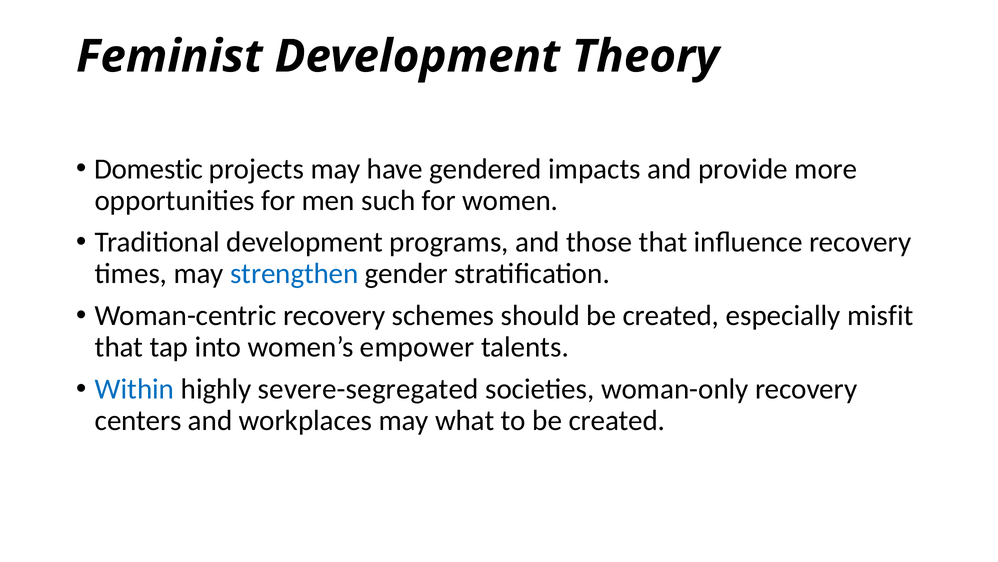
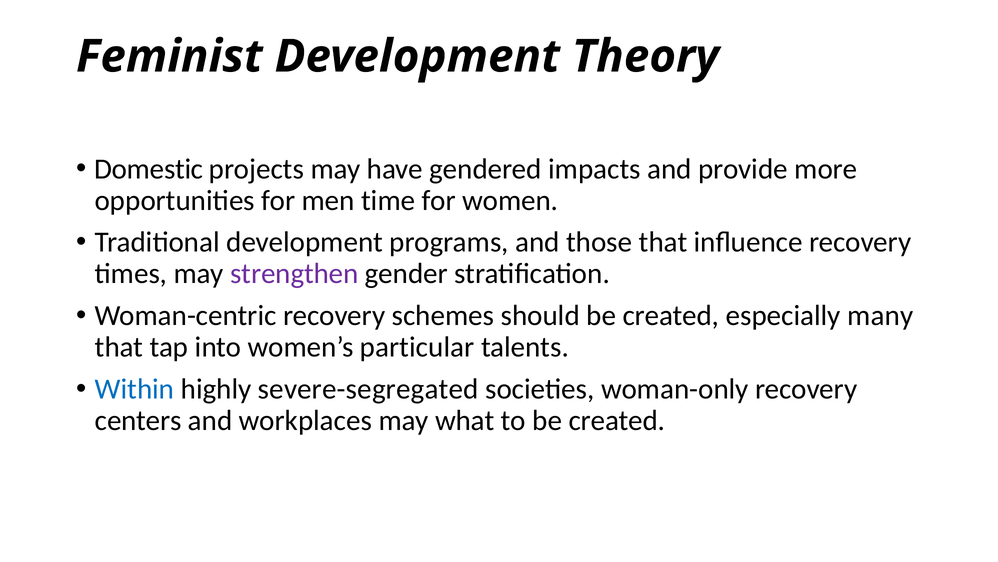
such: such -> time
strengthen colour: blue -> purple
misfit: misfit -> many
empower: empower -> particular
